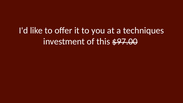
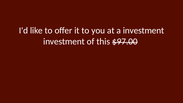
a techniques: techniques -> investment
